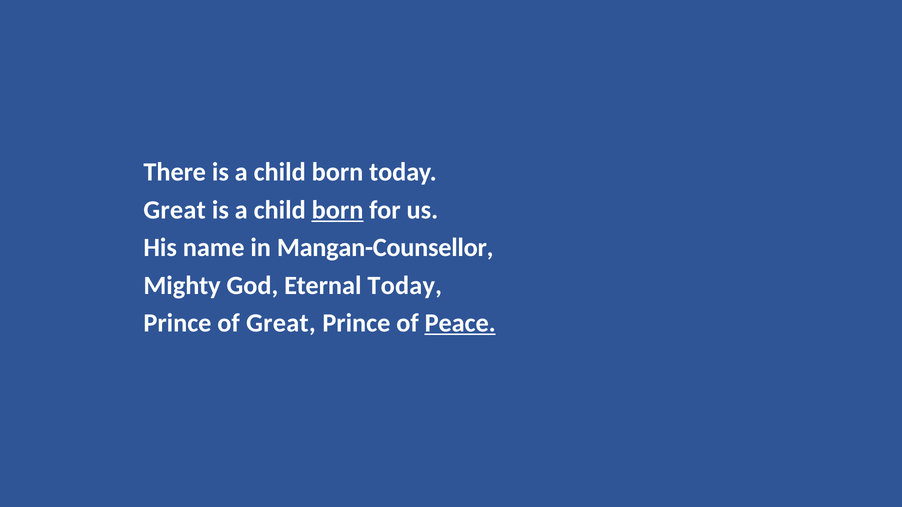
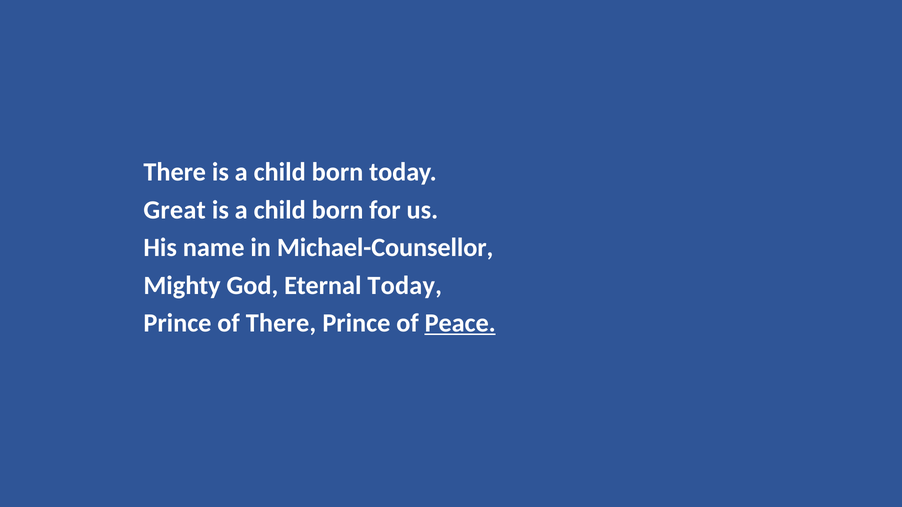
born at (338, 210) underline: present -> none
Mangan-Counsellor: Mangan-Counsellor -> Michael-Counsellor
of Great: Great -> There
